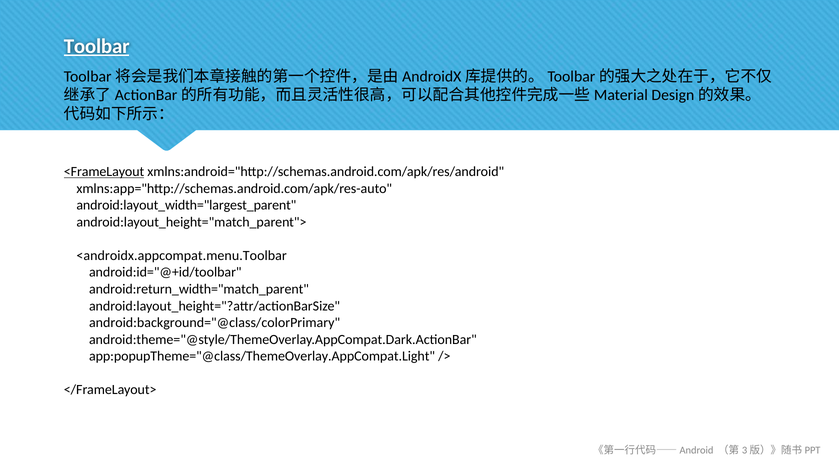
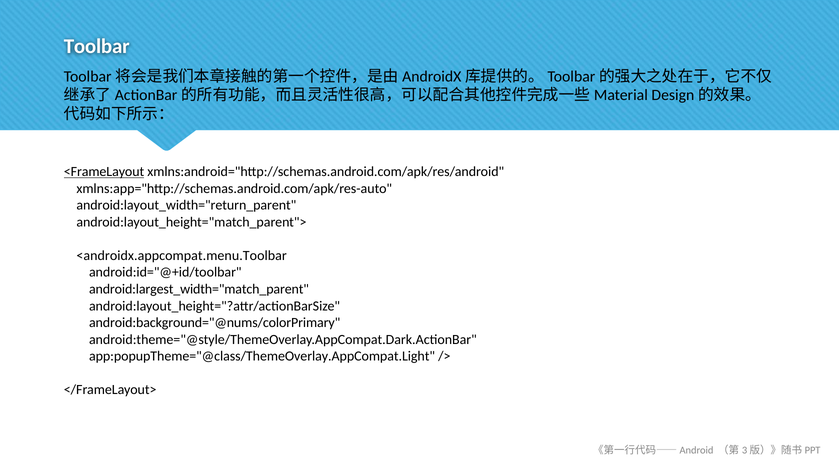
Toolbar underline: present -> none
android:layout_width="largest_parent: android:layout_width="largest_parent -> android:layout_width="return_parent
android:return_width="match_parent: android:return_width="match_parent -> android:largest_width="match_parent
android:background="@class/colorPrimary: android:background="@class/colorPrimary -> android:background="@nums/colorPrimary
